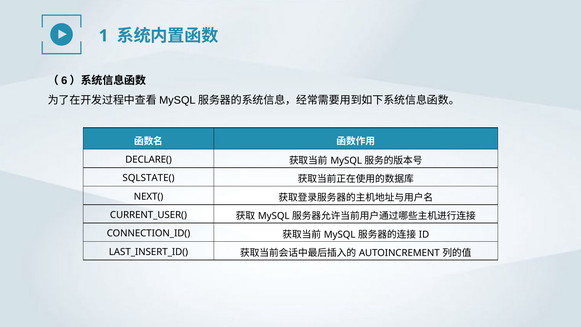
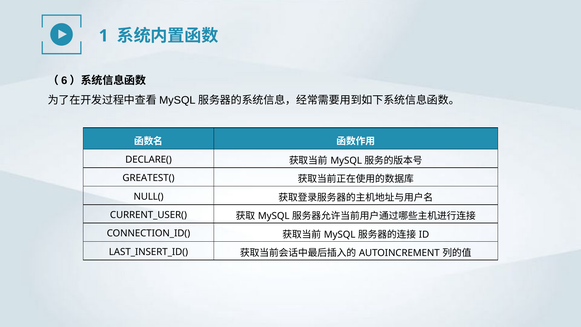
SQLSTATE(: SQLSTATE( -> GREATEST(
NEXT(: NEXT( -> NULL(
